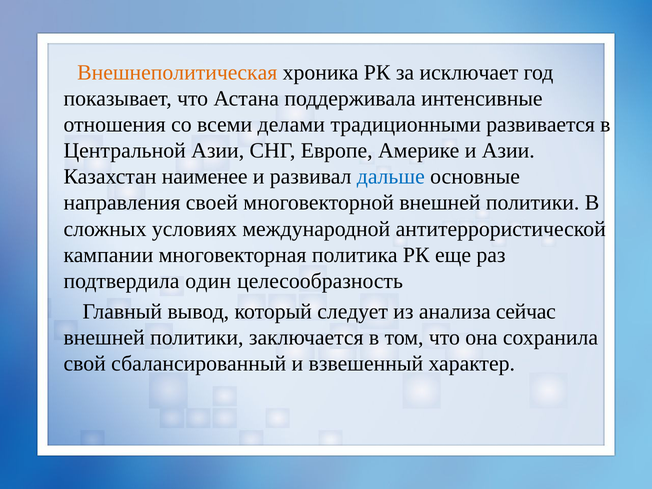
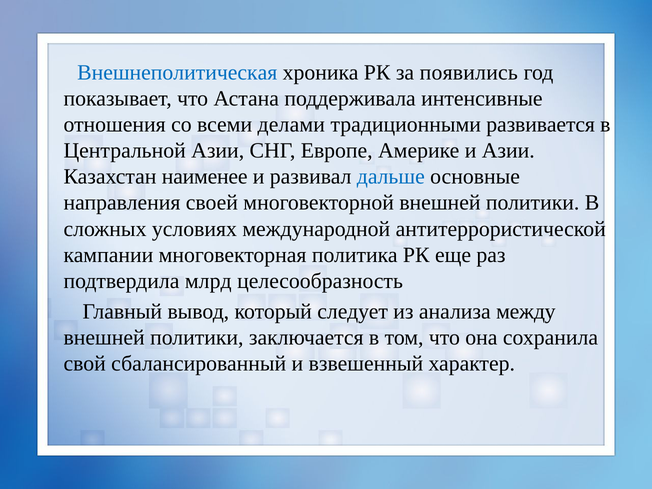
Внешнеполитическая colour: orange -> blue
исключает: исключает -> появились
один: один -> млрд
сейчас: сейчас -> между
